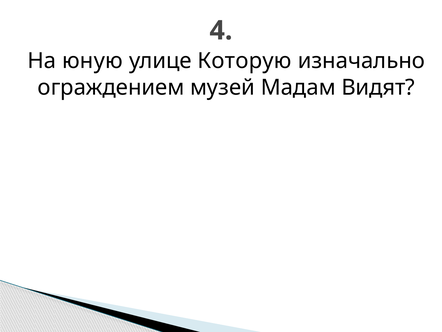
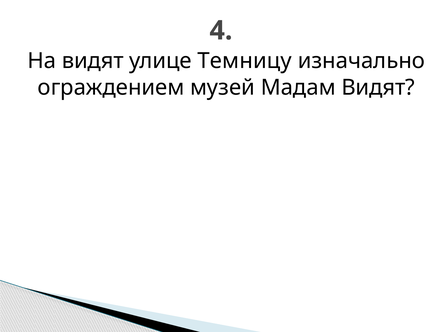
На юную: юную -> видят
Которую: Которую -> Темницу
